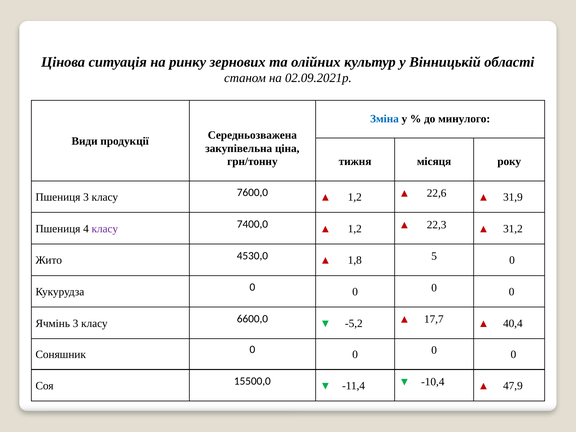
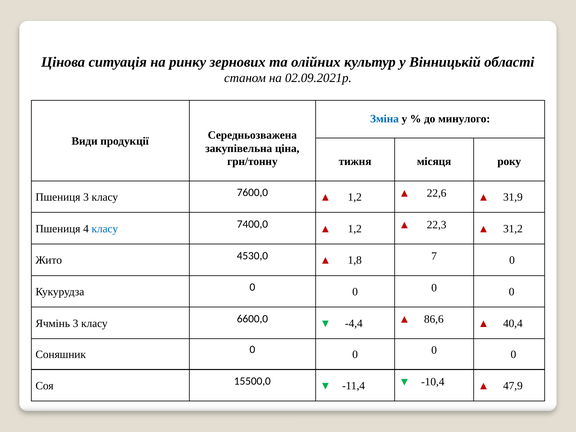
класу at (105, 229) colour: purple -> blue
5: 5 -> 7
-5,2: -5,2 -> -4,4
17,7: 17,7 -> 86,6
